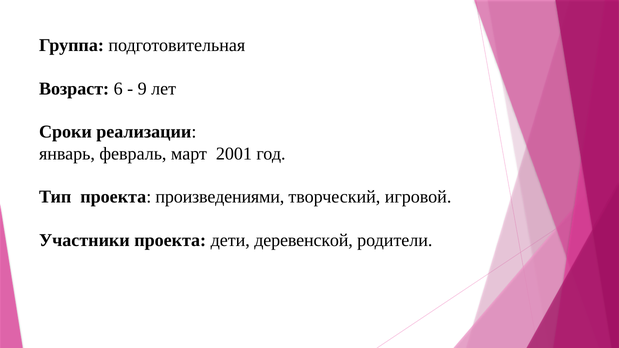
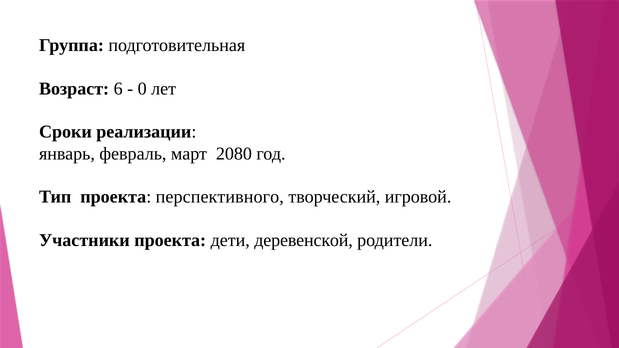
9: 9 -> 0
2001: 2001 -> 2080
произведениями: произведениями -> перспективного
